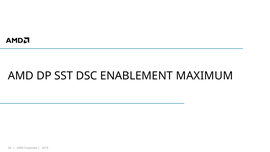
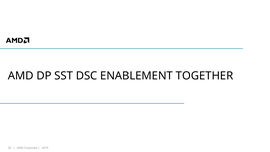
MAXIMUM: MAXIMUM -> TOGETHER
